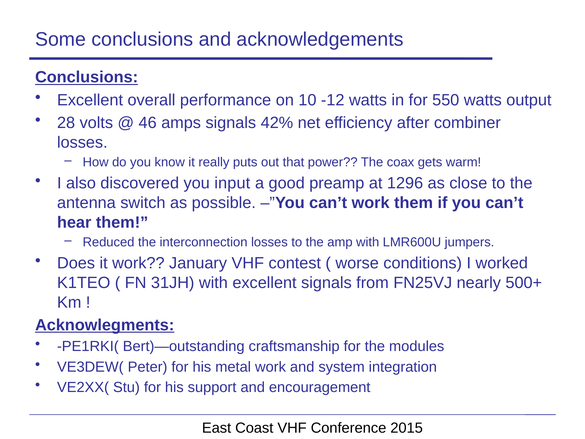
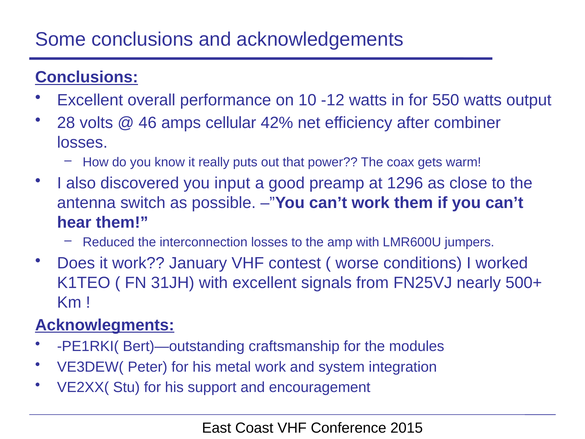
amps signals: signals -> cellular
